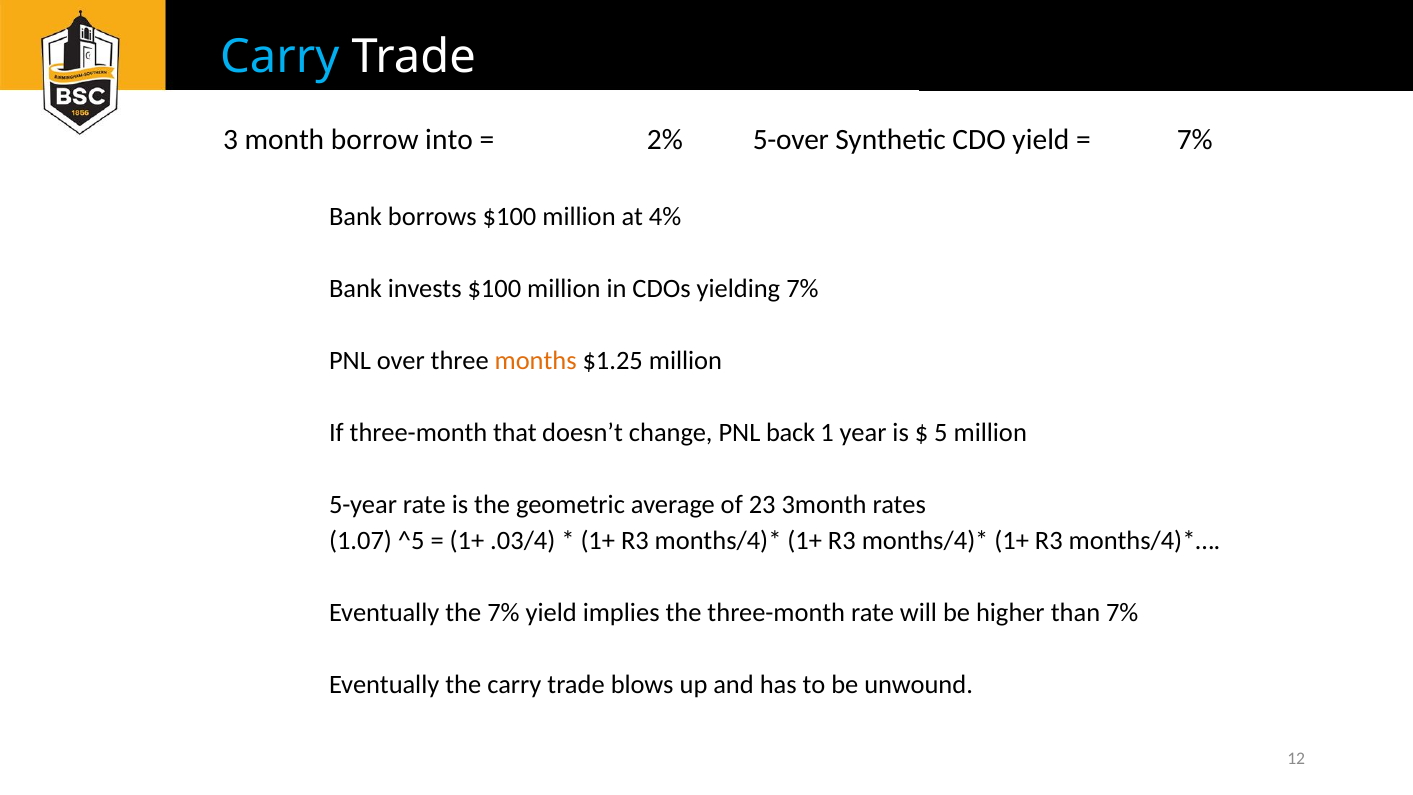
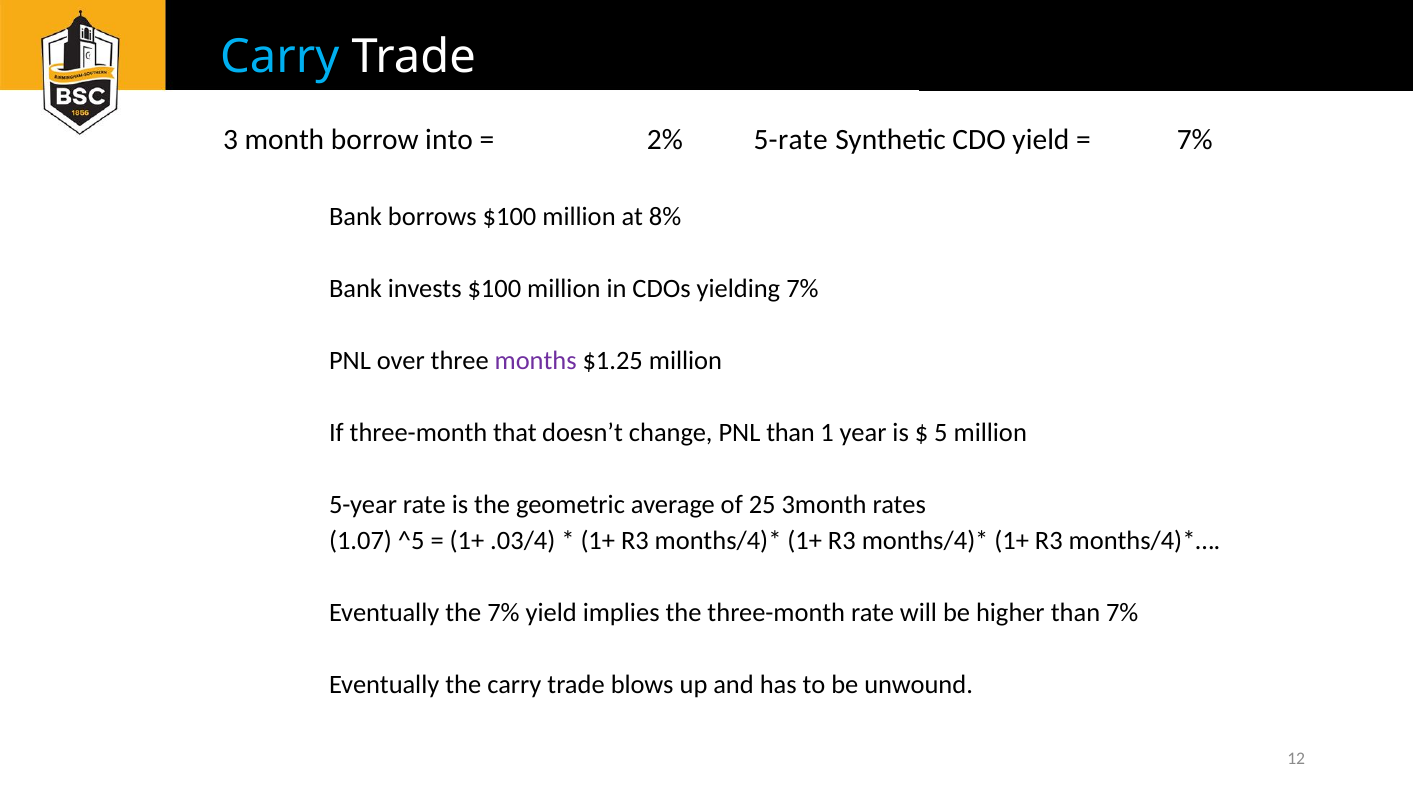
5-over: 5-over -> 5-rate
4%: 4% -> 8%
months colour: orange -> purple
PNL back: back -> than
23: 23 -> 25
